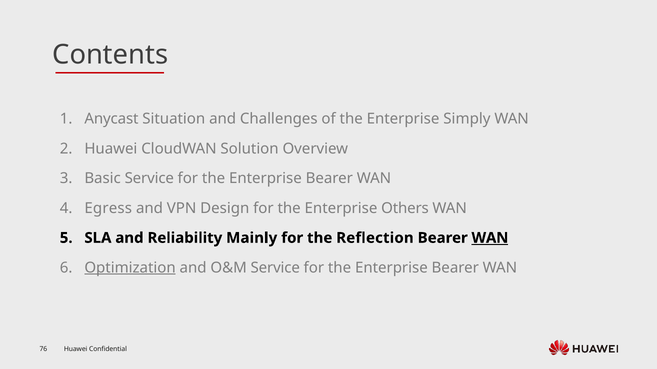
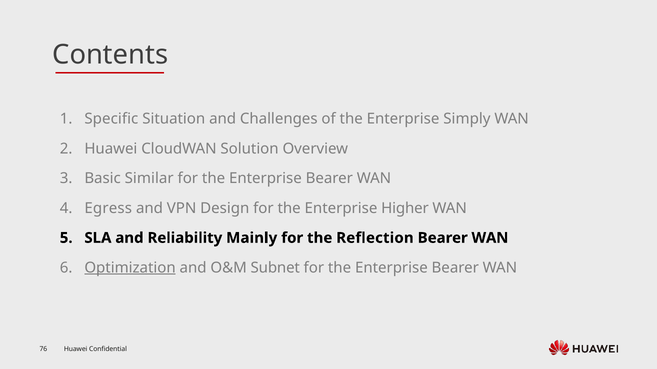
Anycast: Anycast -> Specific
Basic Service: Service -> Similar
Others: Others -> Higher
WAN at (490, 238) underline: present -> none
O&M Service: Service -> Subnet
